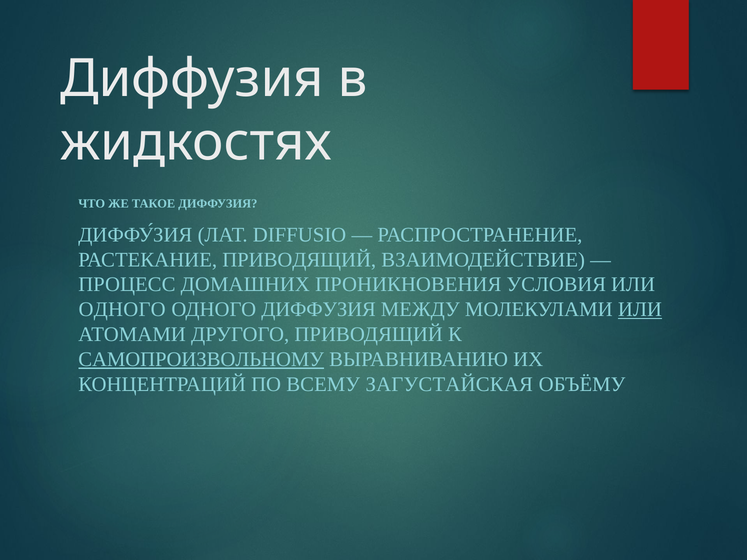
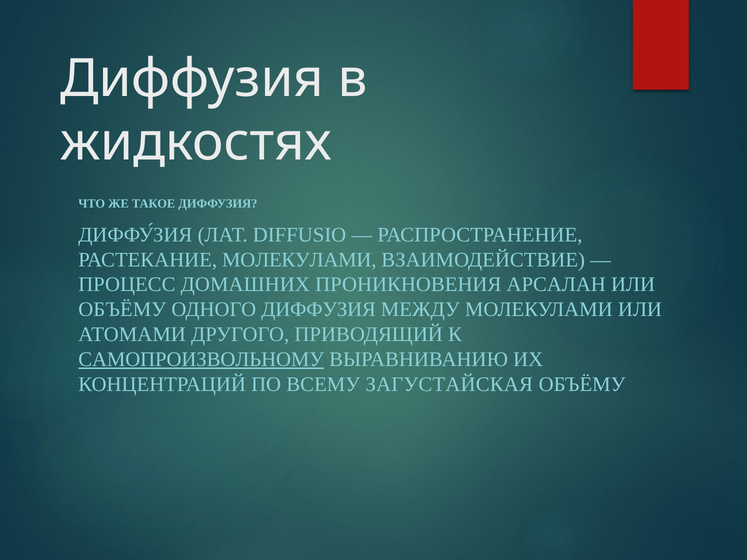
РАСТЕКАНИЕ ПРИВОДЯЩИЙ: ПРИВОДЯЩИЙ -> МОЛЕКУЛАМИ
УСЛОВИЯ: УСЛОВИЯ -> АРСАЛАН
ОДНОГО at (122, 310): ОДНОГО -> ОБЪЁМУ
ИЛИ at (640, 310) underline: present -> none
